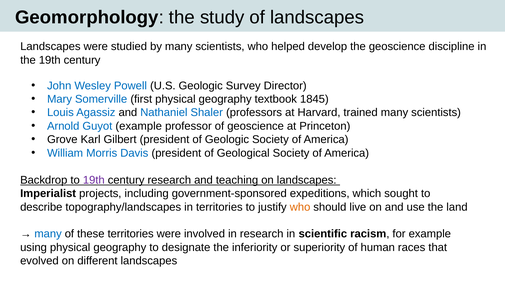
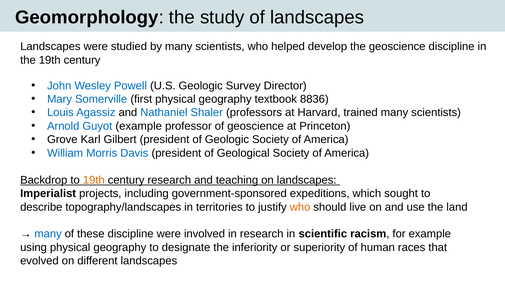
1845: 1845 -> 8836
19th at (94, 180) colour: purple -> orange
these territories: territories -> discipline
